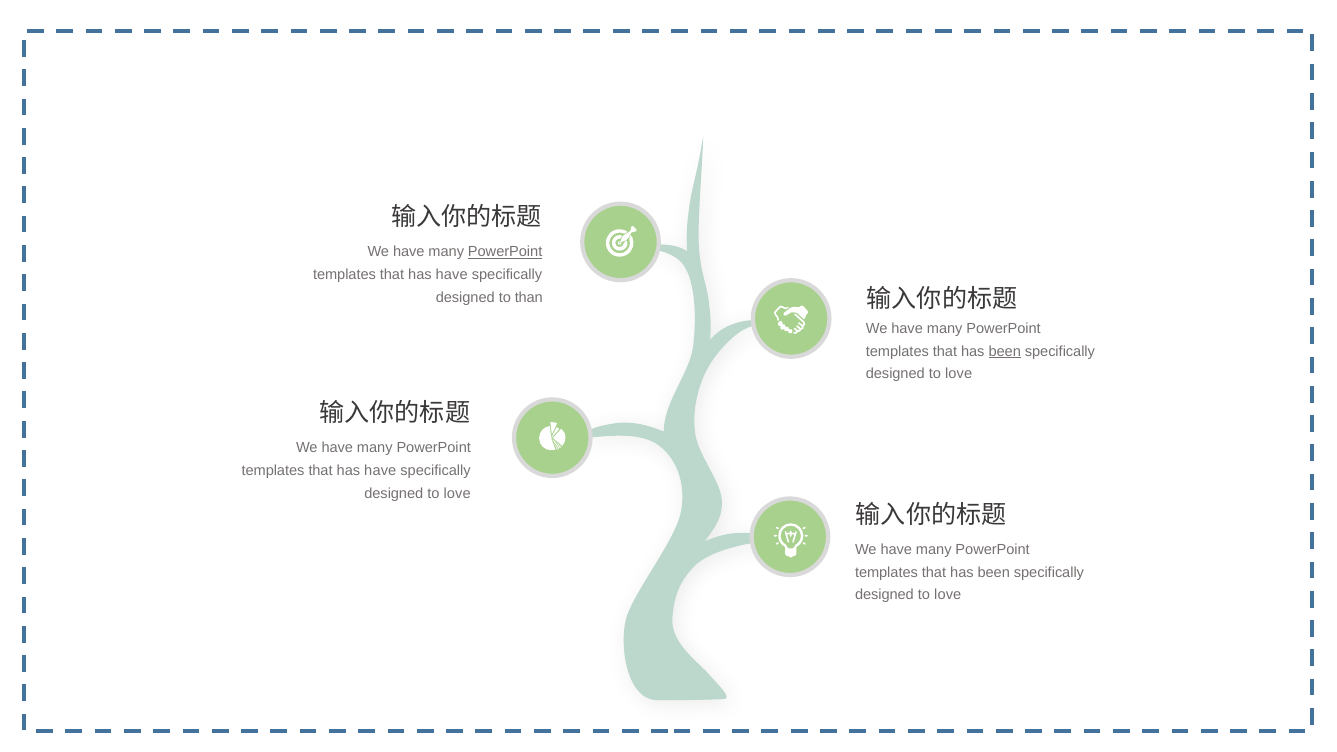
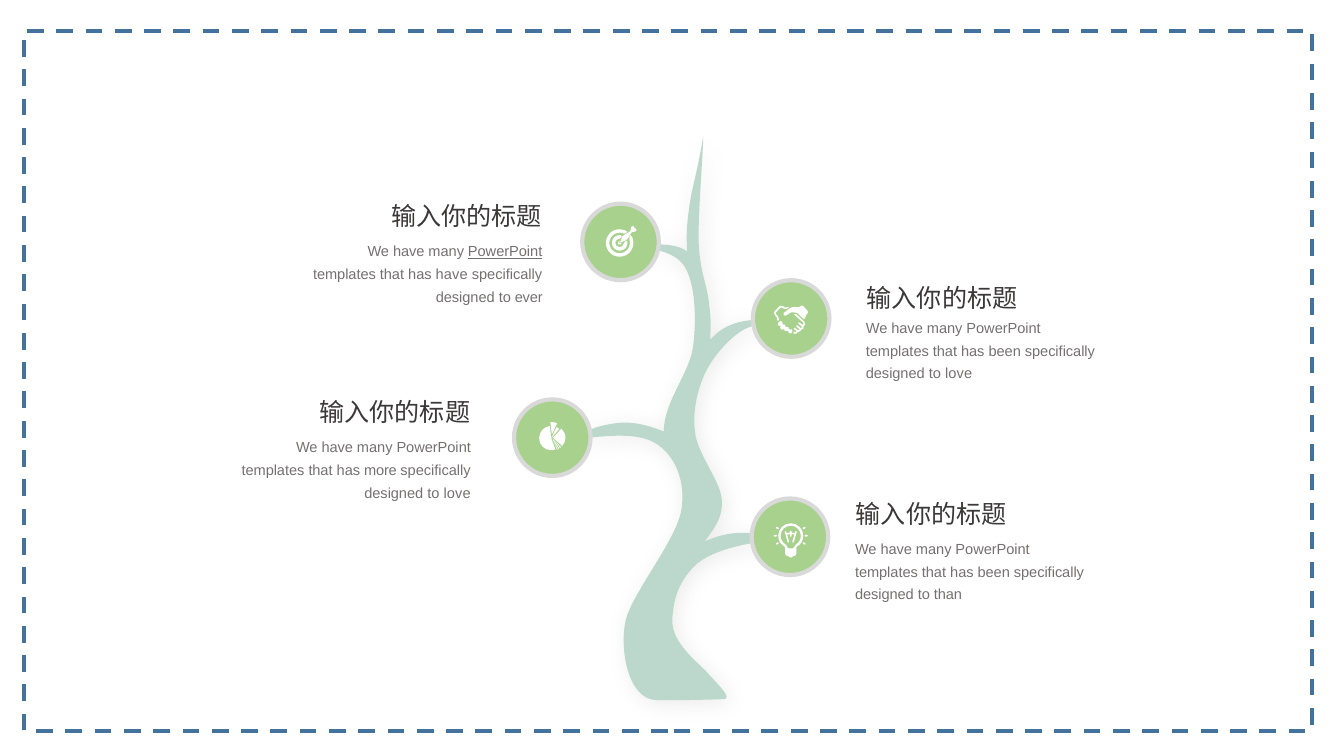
than: than -> ever
been at (1005, 351) underline: present -> none
have at (380, 471): have -> more
love at (948, 595): love -> than
